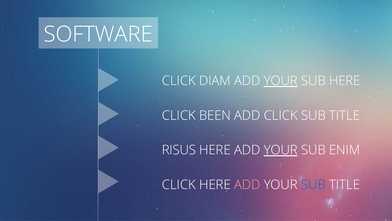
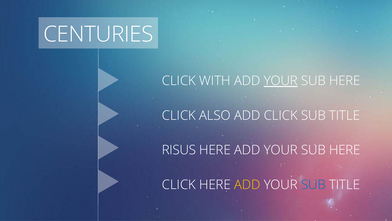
SOFTWARE: SOFTWARE -> CENTURIES
DIAM: DIAM -> WITH
BEEN: BEEN -> ALSO
YOUR at (281, 150) underline: present -> none
ENIM at (345, 150): ENIM -> HERE
ADD at (247, 184) colour: pink -> yellow
